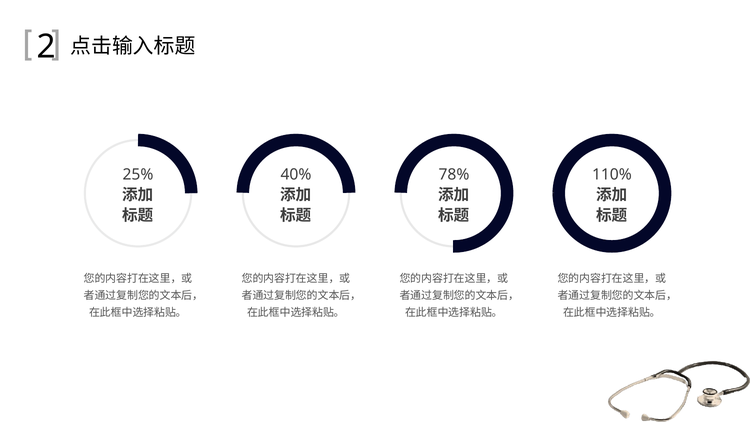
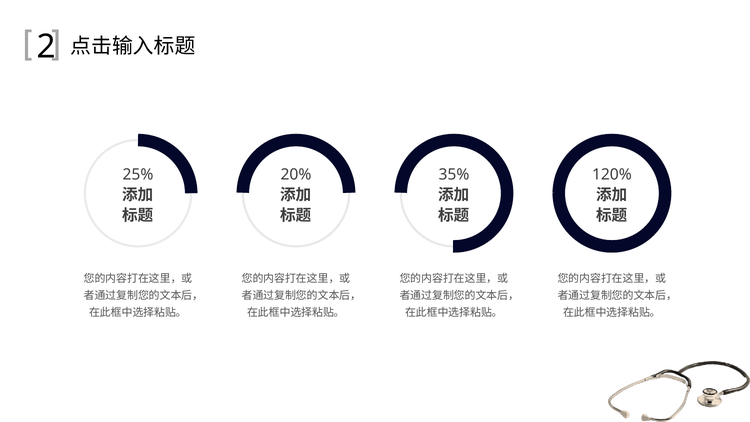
40%: 40% -> 20%
78%: 78% -> 35%
110%: 110% -> 120%
